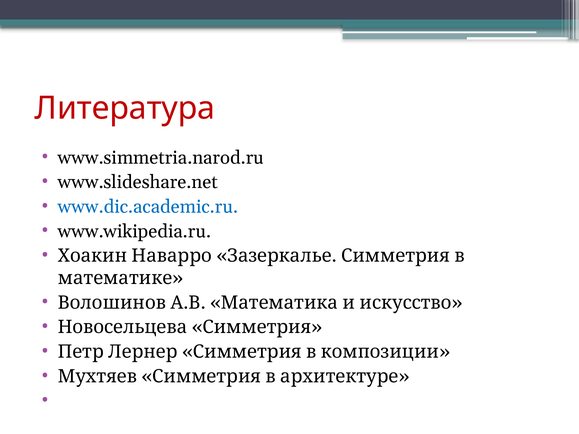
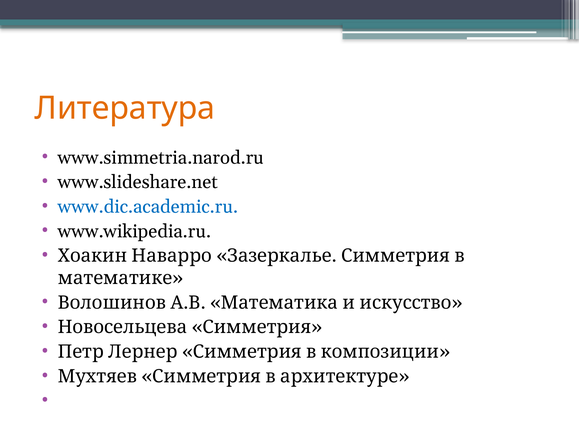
Литература colour: red -> orange
